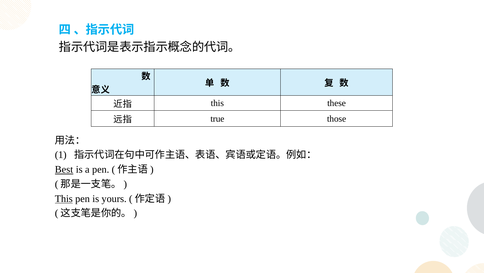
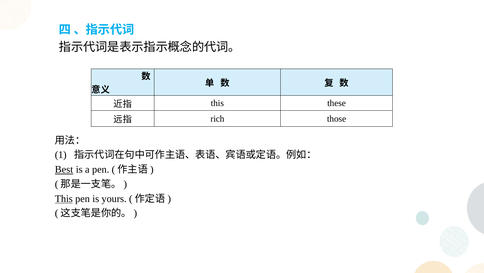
true: true -> rich
